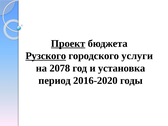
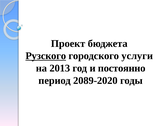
Проект underline: present -> none
2078: 2078 -> 2013
установка: установка -> постоянно
2016-2020: 2016-2020 -> 2089-2020
